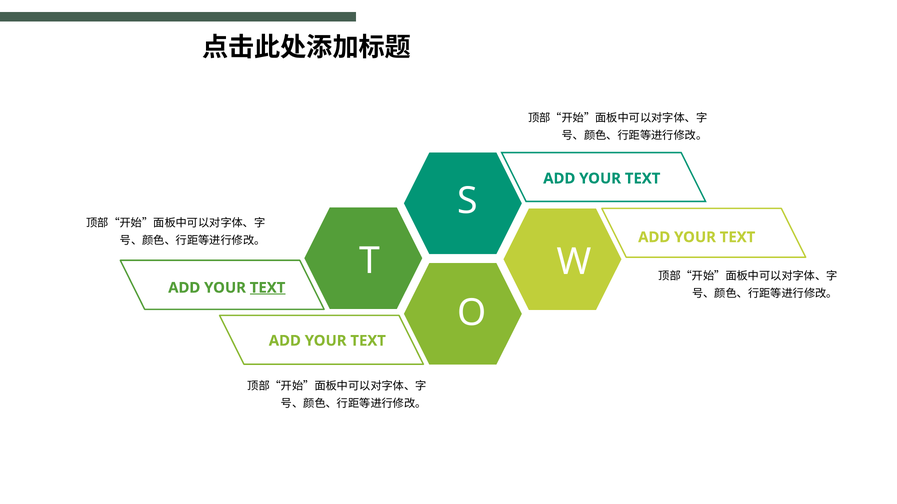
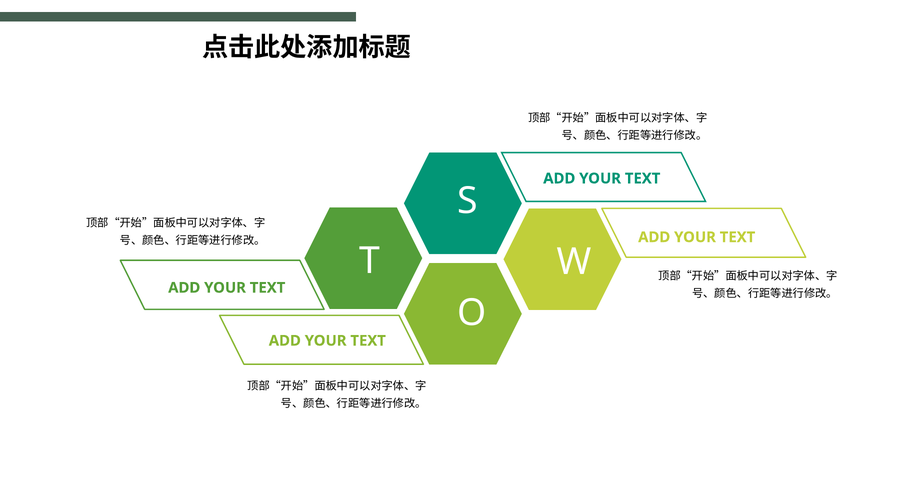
TEXT at (268, 288) underline: present -> none
